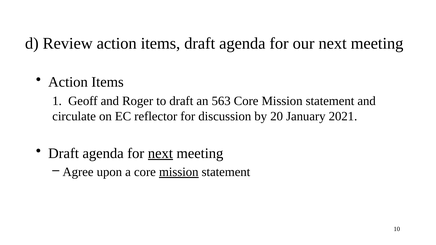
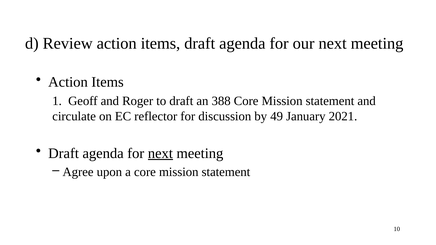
563: 563 -> 388
20: 20 -> 49
mission at (179, 172) underline: present -> none
